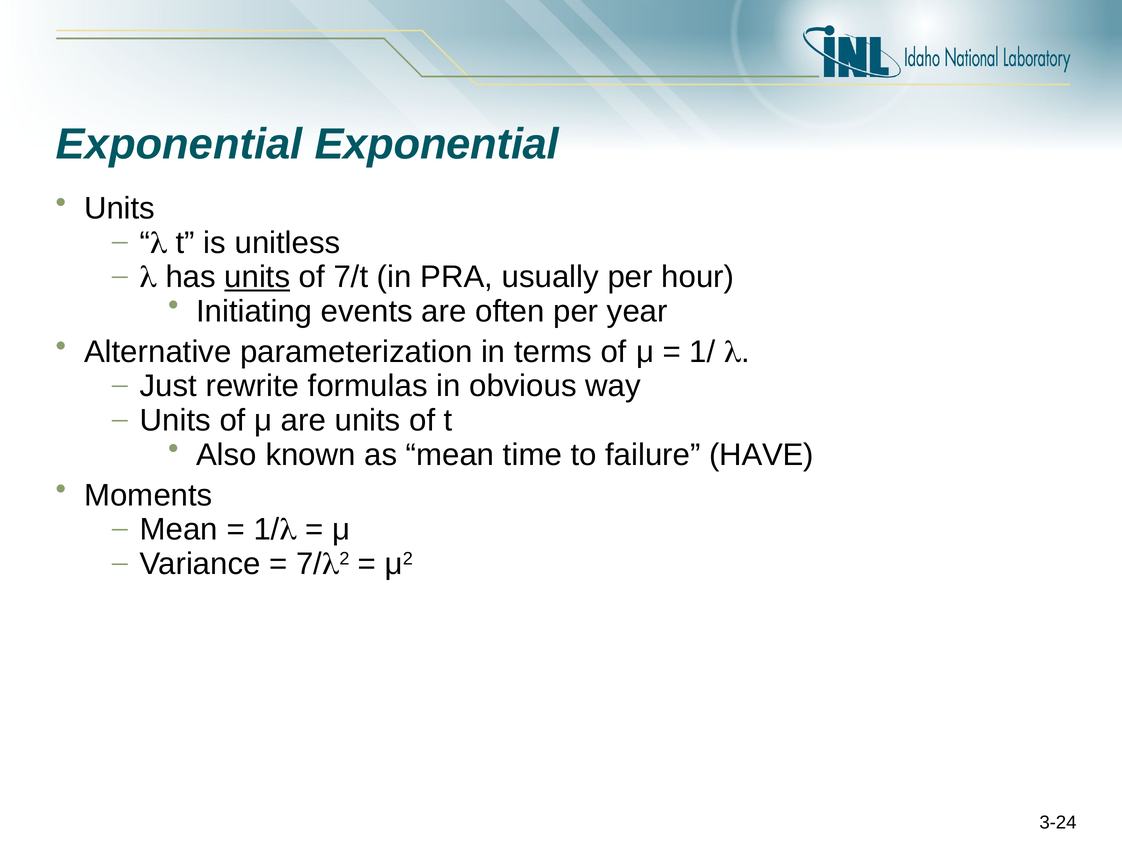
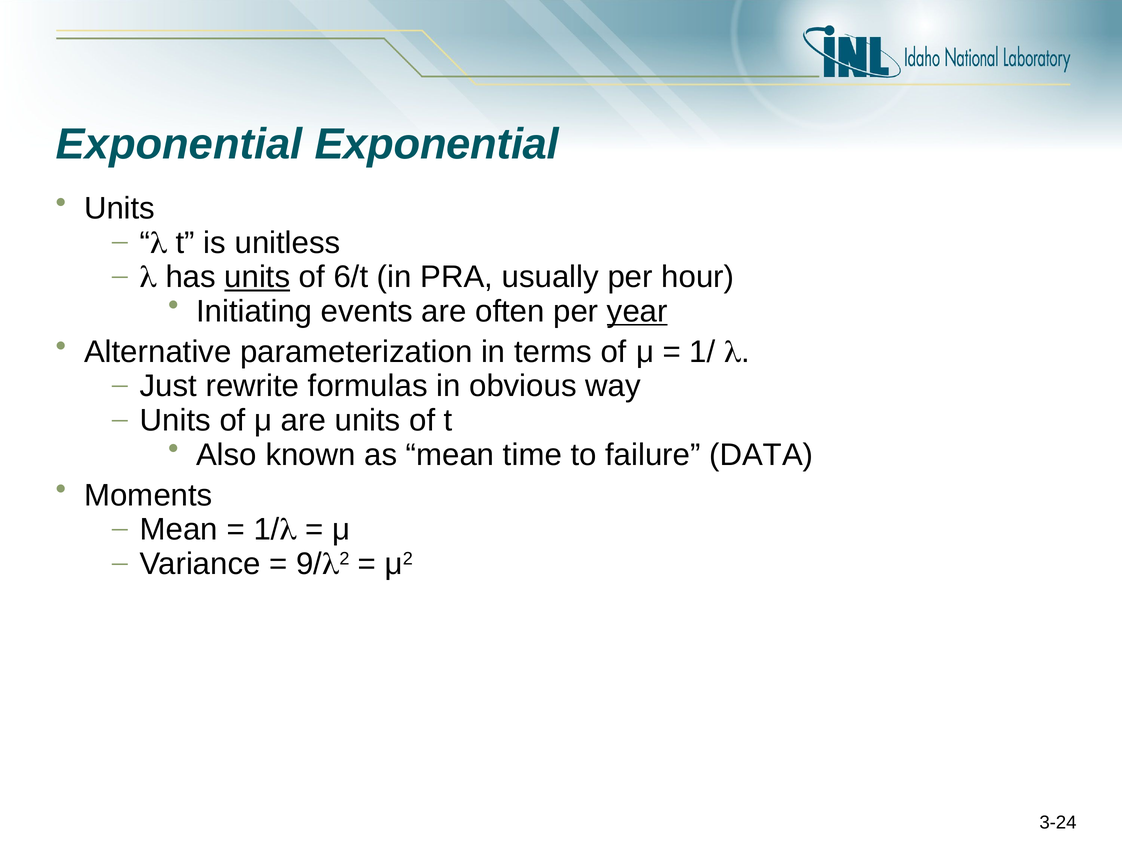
7/t: 7/t -> 6/t
year underline: none -> present
HAVE: HAVE -> DATA
7/: 7/ -> 9/
